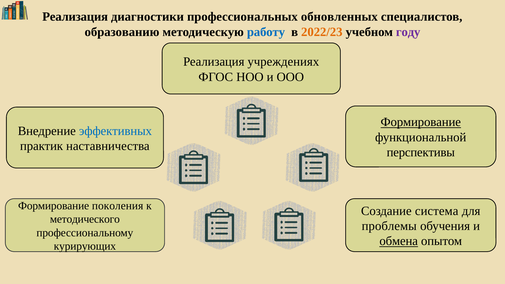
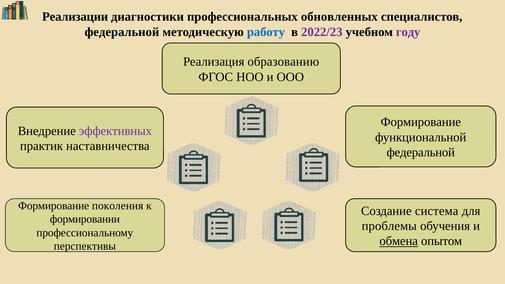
Реализация at (75, 17): Реализация -> Реализации
образованию at (122, 32): образованию -> федеральной
2022/23 colour: orange -> purple
учреждениях: учреждениях -> образованию
Формирование at (421, 122) underline: present -> none
эффективных colour: blue -> purple
перспективы at (421, 152): перспективы -> федеральной
методического: методического -> формировании
курирующих: курирующих -> перспективы
